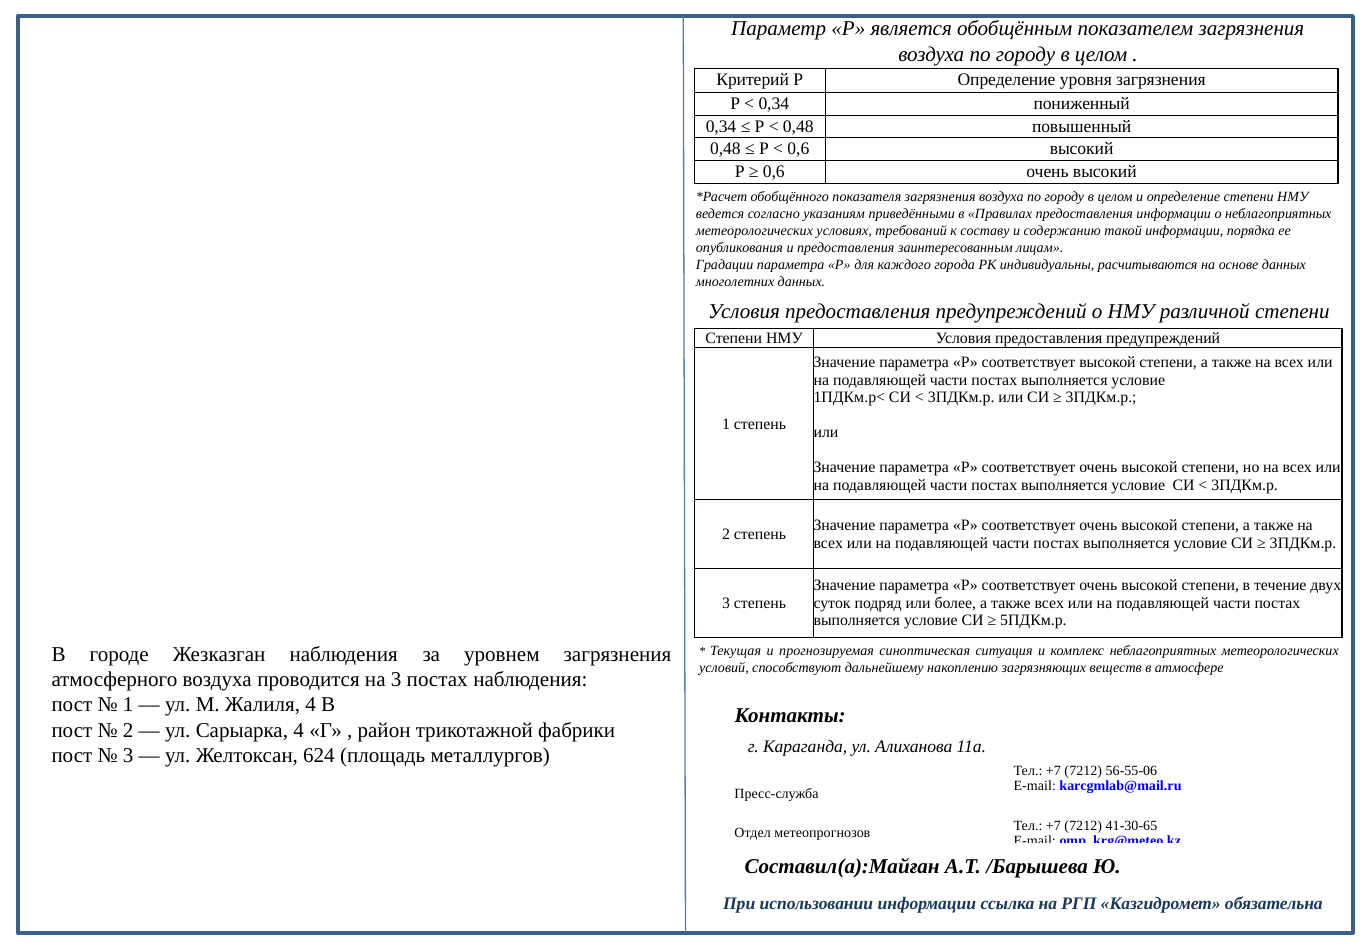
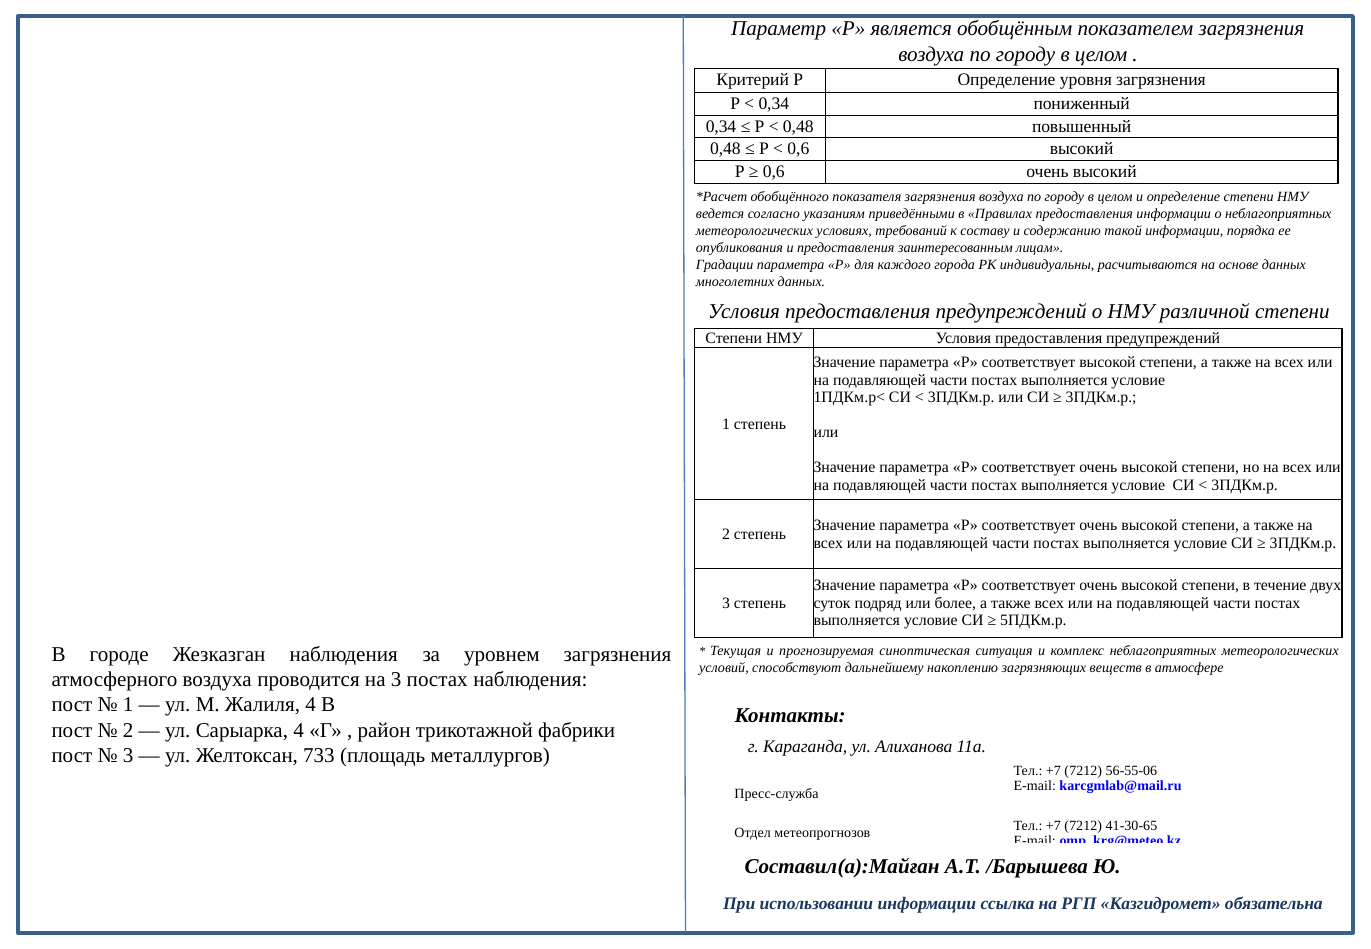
624: 624 -> 733
